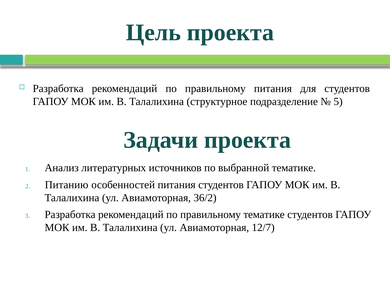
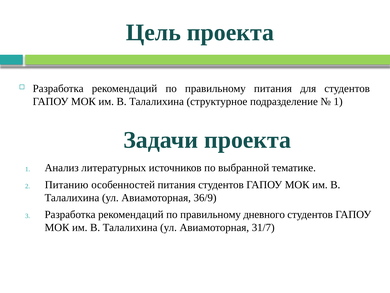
5 at (338, 101): 5 -> 1
36/2: 36/2 -> 36/9
правильному тематике: тематике -> дневного
12/7: 12/7 -> 31/7
